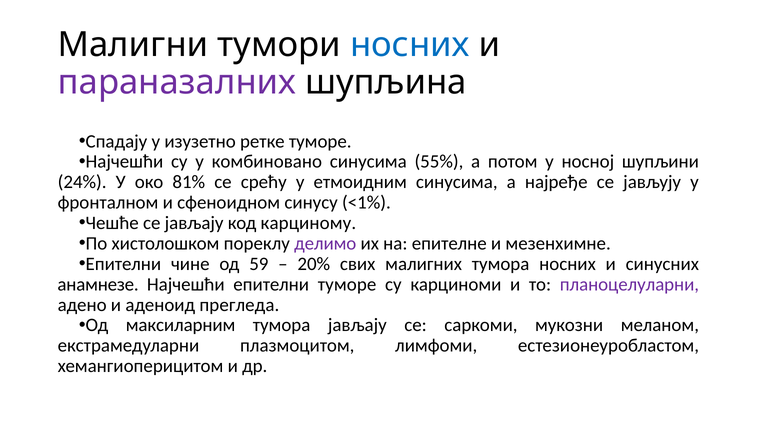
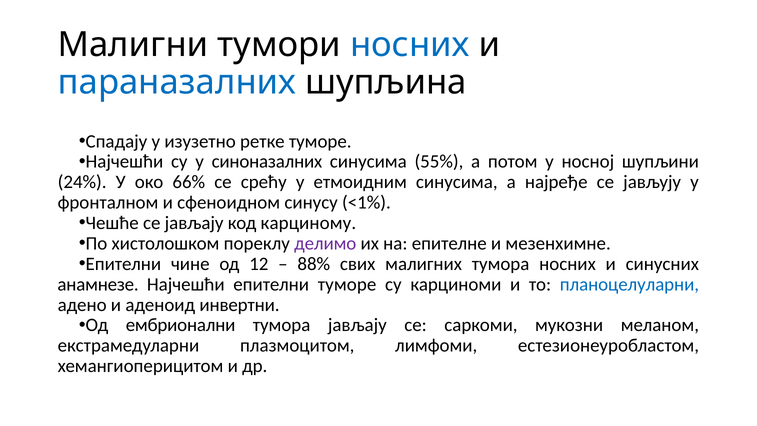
параназалних colour: purple -> blue
комбиновано: комбиновано -> синоназалних
81%: 81% -> 66%
59: 59 -> 12
20%: 20% -> 88%
планоцелуларни colour: purple -> blue
прегледа: прегледа -> инвертни
максиларним: максиларним -> ембрионални
